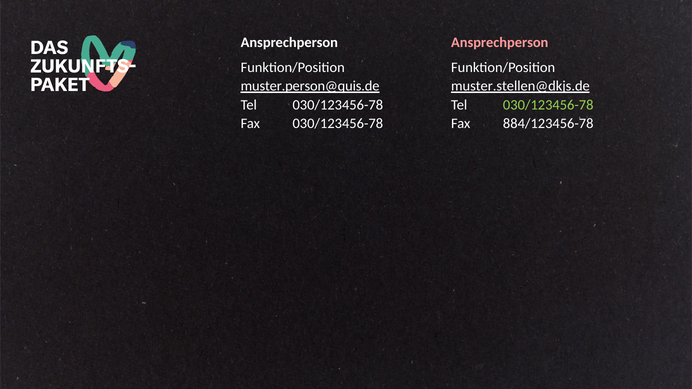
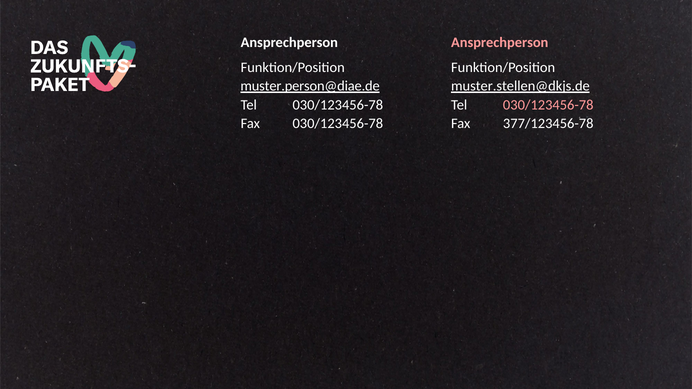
muster.person@quis.de: muster.person@quis.de -> muster.person@diae.de
030/123456-78 at (548, 105) colour: light green -> pink
884/123456-78: 884/123456-78 -> 377/123456-78
